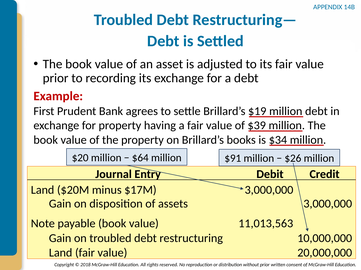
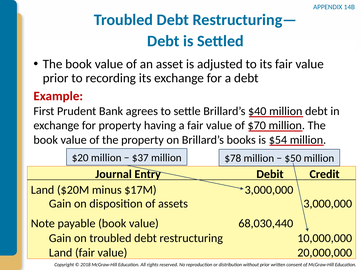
$19: $19 -> $40
$39: $39 -> $70
$34: $34 -> $54
$64: $64 -> $37
$91: $91 -> $78
$26: $26 -> $50
11,013,563: 11,013,563 -> 68,030,440
